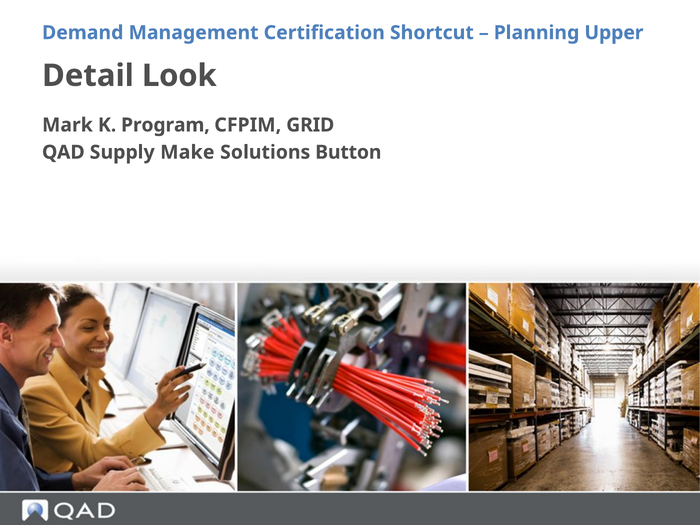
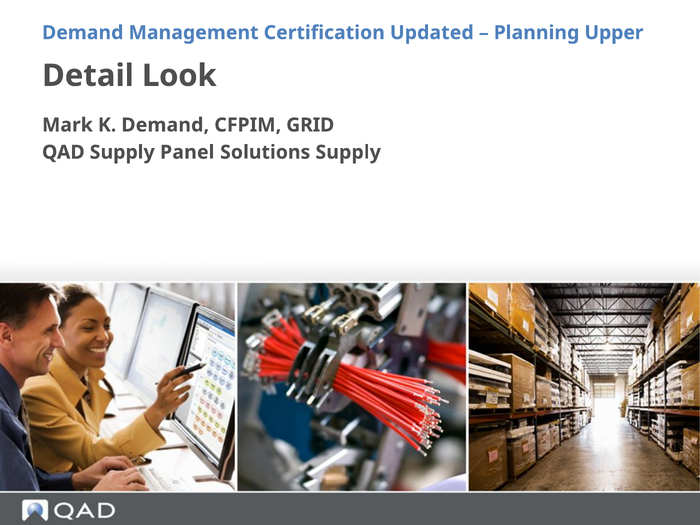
Shortcut: Shortcut -> Updated
K Program: Program -> Demand
Make: Make -> Panel
Solutions Button: Button -> Supply
